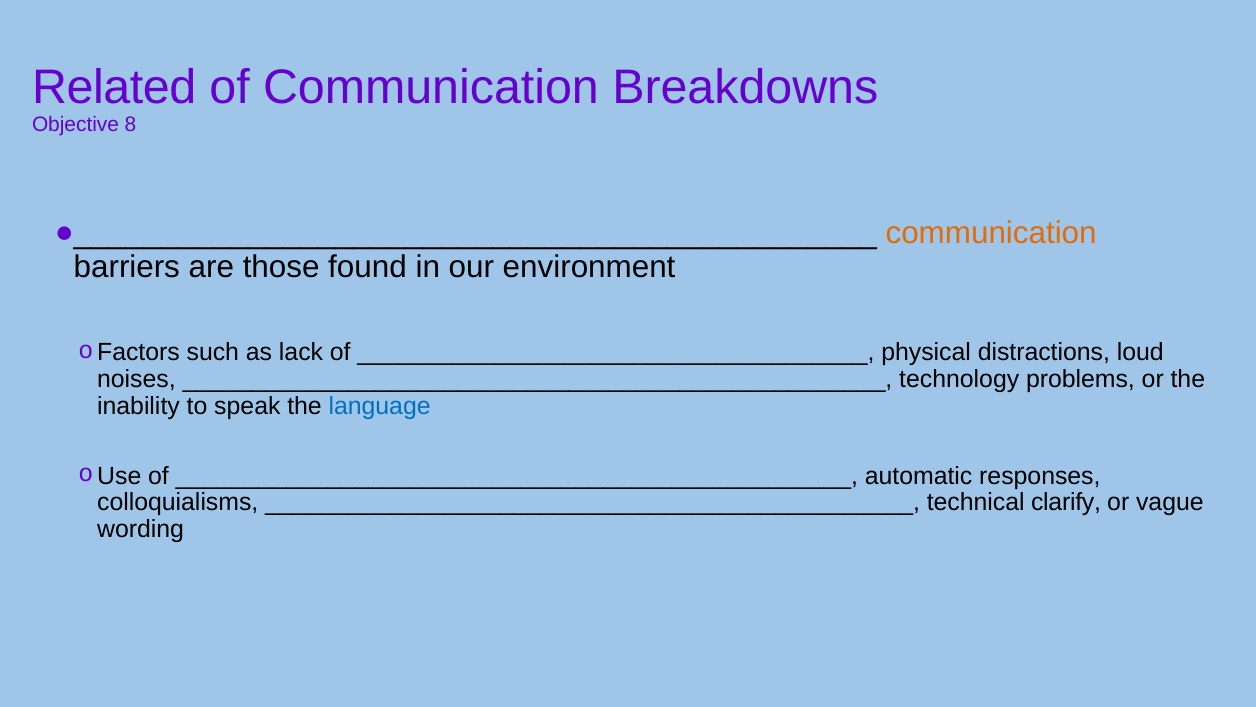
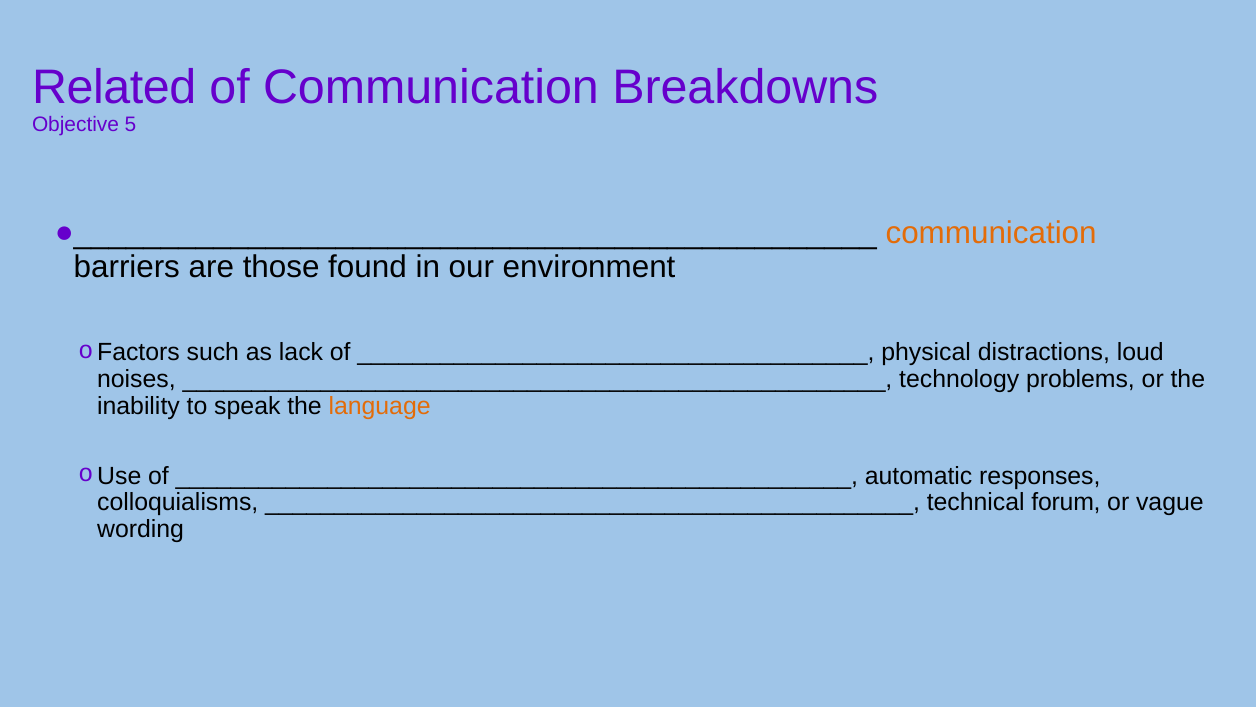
8: 8 -> 5
language colour: blue -> orange
clarify: clarify -> forum
